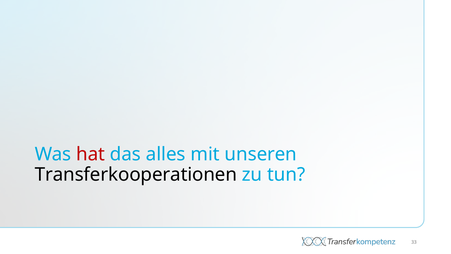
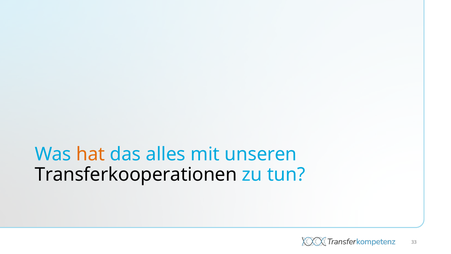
hat colour: red -> orange
